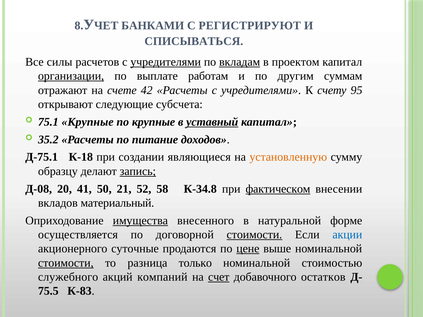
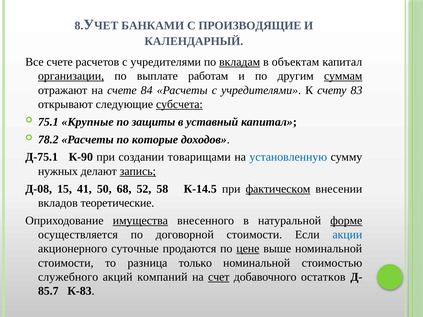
РЕГИСТРИРУЮТ: РЕГИСТРИРУЮТ -> ПРОИЗВОДЯЩИЕ
СПИСЫВАТЬСЯ: СПИСЫВАТЬСЯ -> КАЛЕНДАРНЫЙ
Все силы: силы -> счете
учредителями at (166, 62) underline: present -> none
проектом: проектом -> объектам
суммам underline: none -> present
42: 42 -> 84
95: 95 -> 83
субсчета underline: none -> present
по крупные: крупные -> защиты
уставный underline: present -> none
35.2: 35.2 -> 78.2
питание: питание -> которые
К-18: К-18 -> К-90
являющиеся: являющиеся -> товарищами
установленную colour: orange -> blue
образцу: образцу -> нужных
20: 20 -> 15
21: 21 -> 68
К-34.8: К-34.8 -> К-14.5
материальный: материальный -> теоретические
форме underline: none -> present
стоимости at (254, 235) underline: present -> none
стоимости at (66, 263) underline: present -> none
75.5: 75.5 -> 85.7
